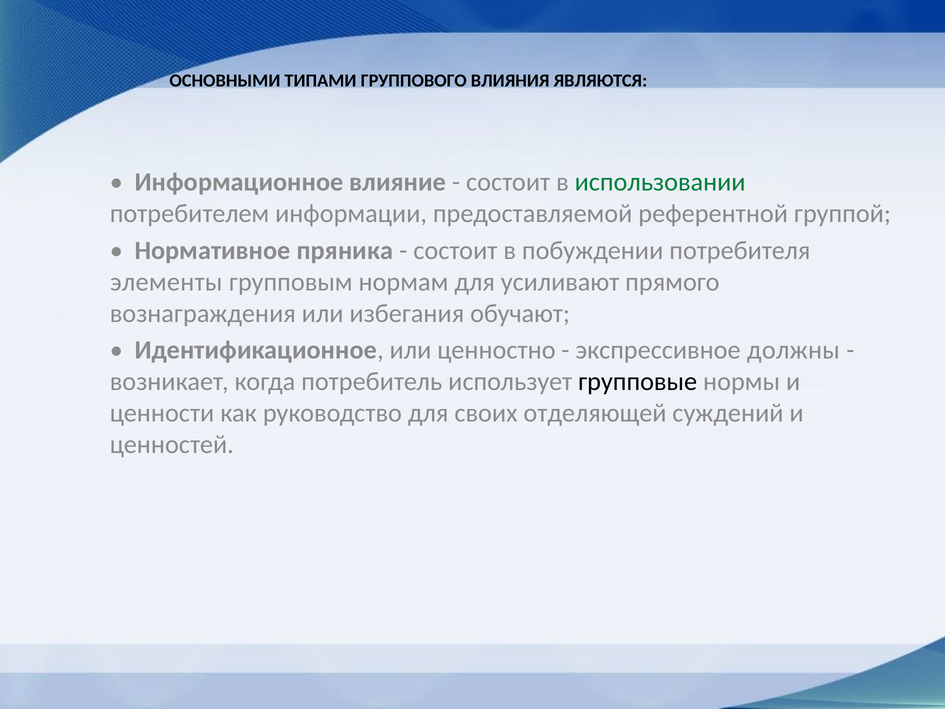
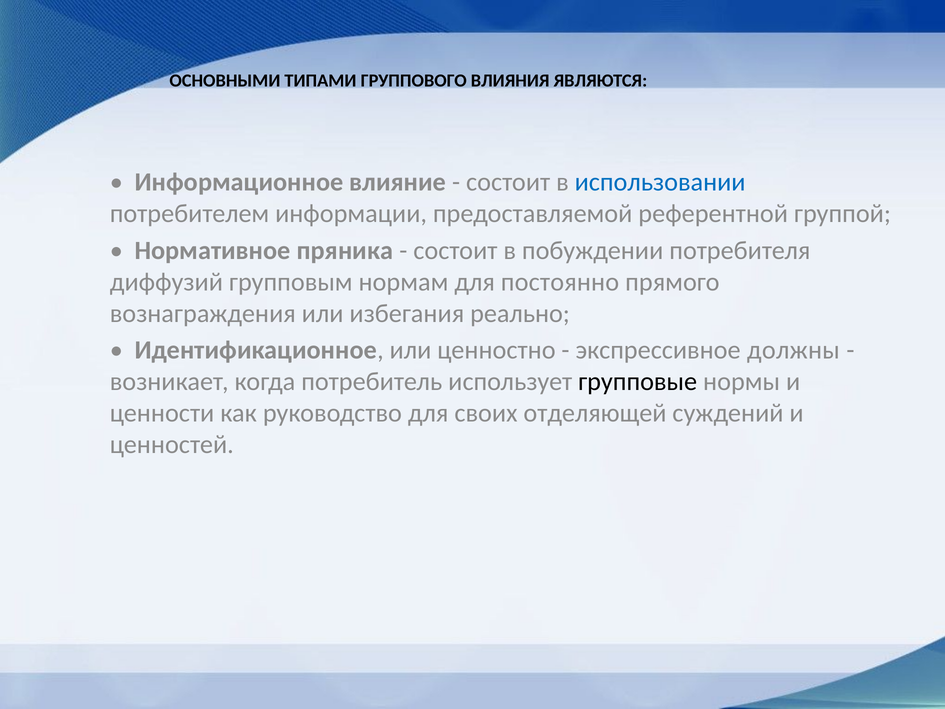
использовании colour: green -> blue
элементы: элементы -> диффузий
усиливают: усиливают -> постоянно
обучают: обучают -> реально
